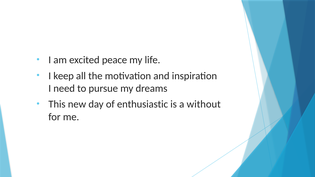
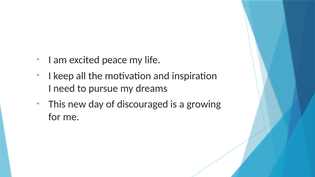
enthusiastic: enthusiastic -> discouraged
without: without -> growing
